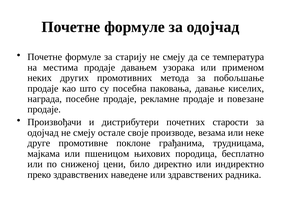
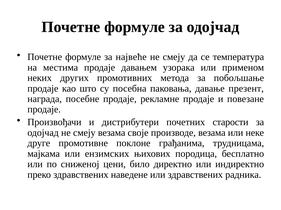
старију: старију -> највеће
киселих: киселих -> презент
смеју остале: остале -> везама
пшеницом: пшеницом -> ензимских
